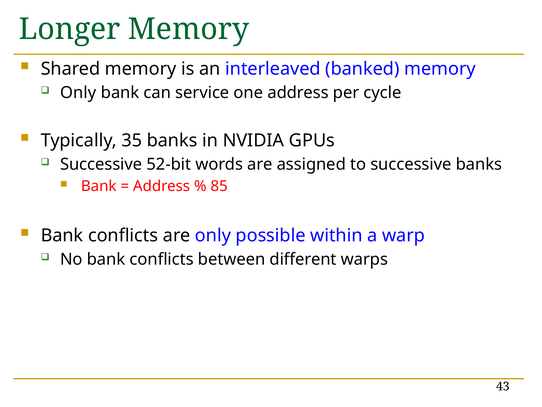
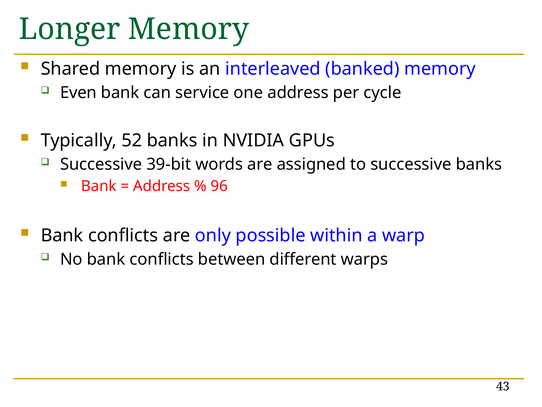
Only at (78, 93): Only -> Even
35: 35 -> 52
52-bit: 52-bit -> 39-bit
85: 85 -> 96
